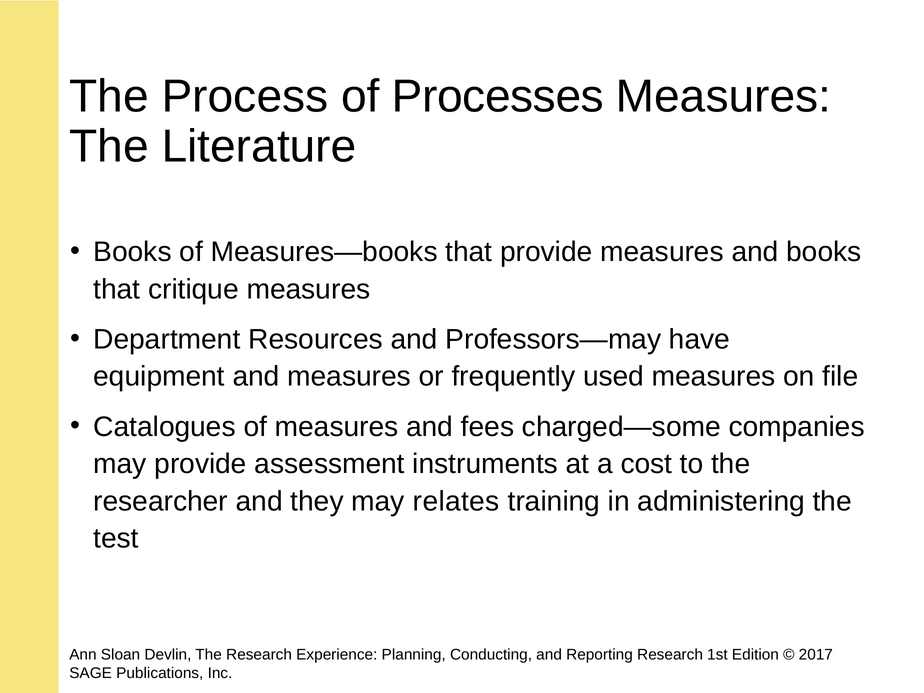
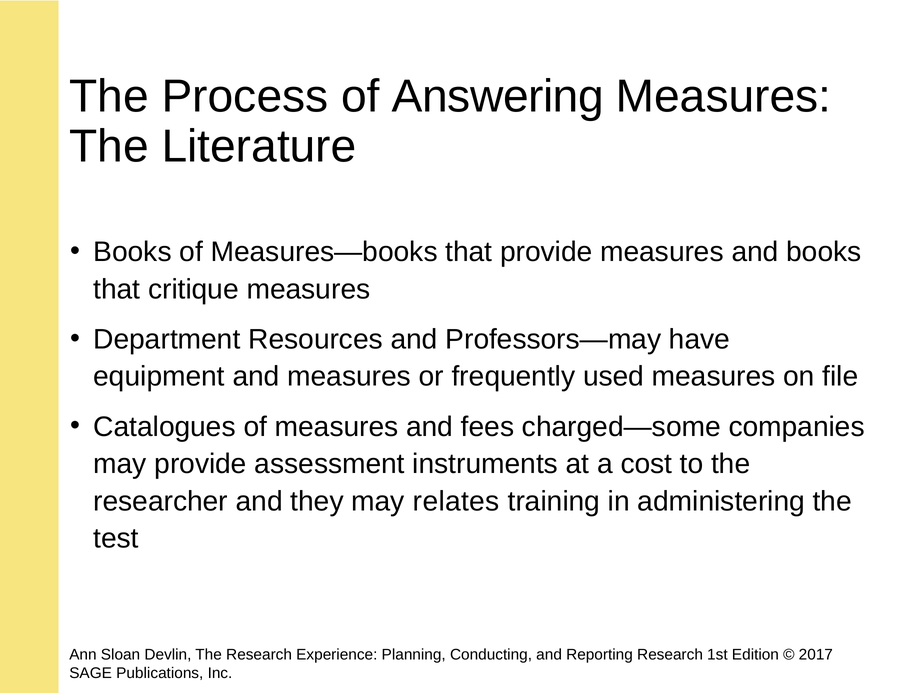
Processes: Processes -> Answering
